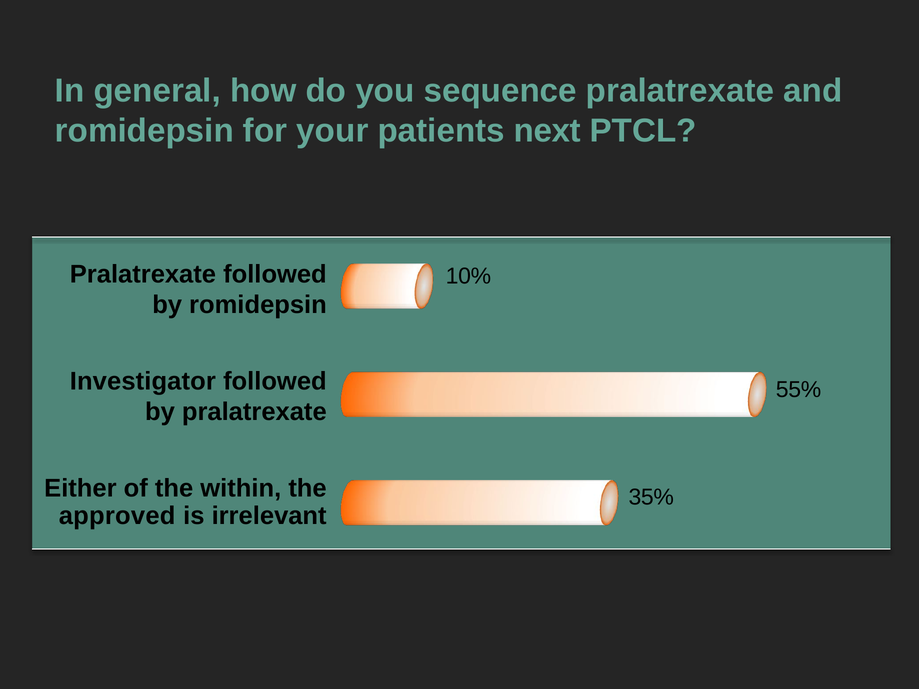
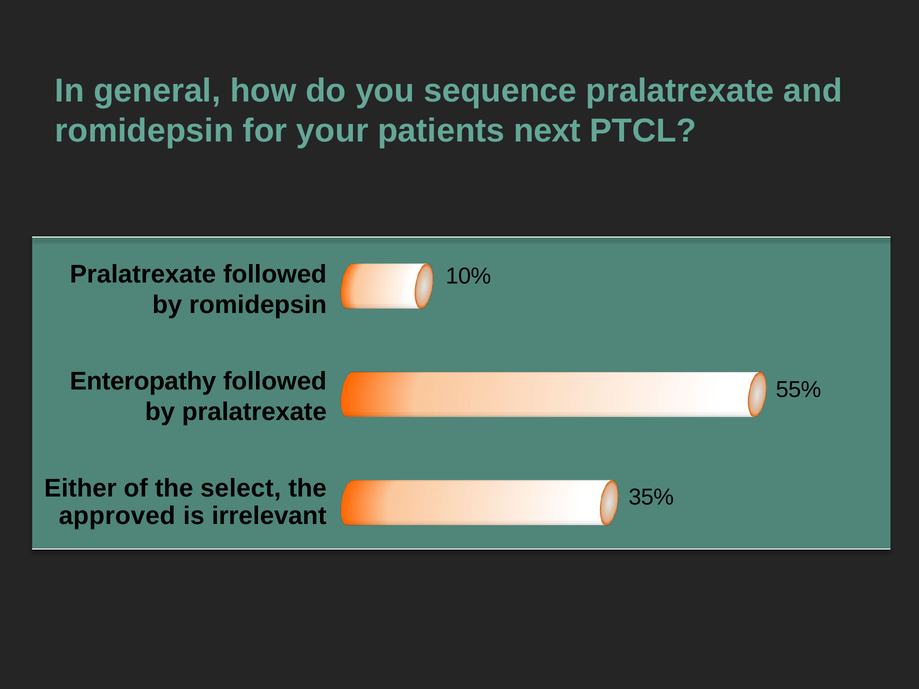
Investigator: Investigator -> Enteropathy
within: within -> select
